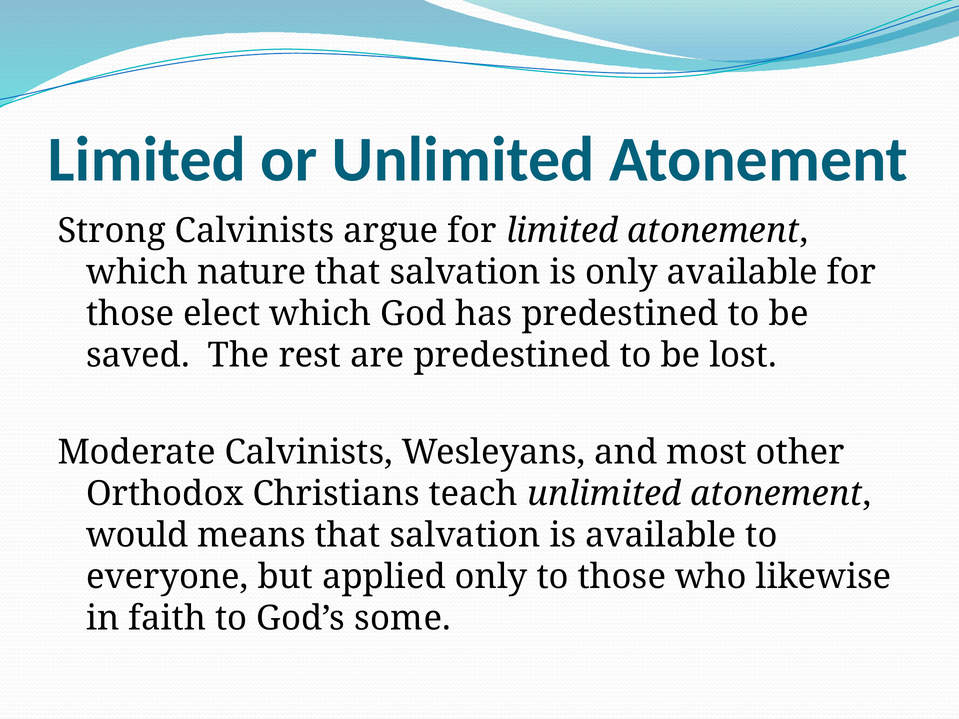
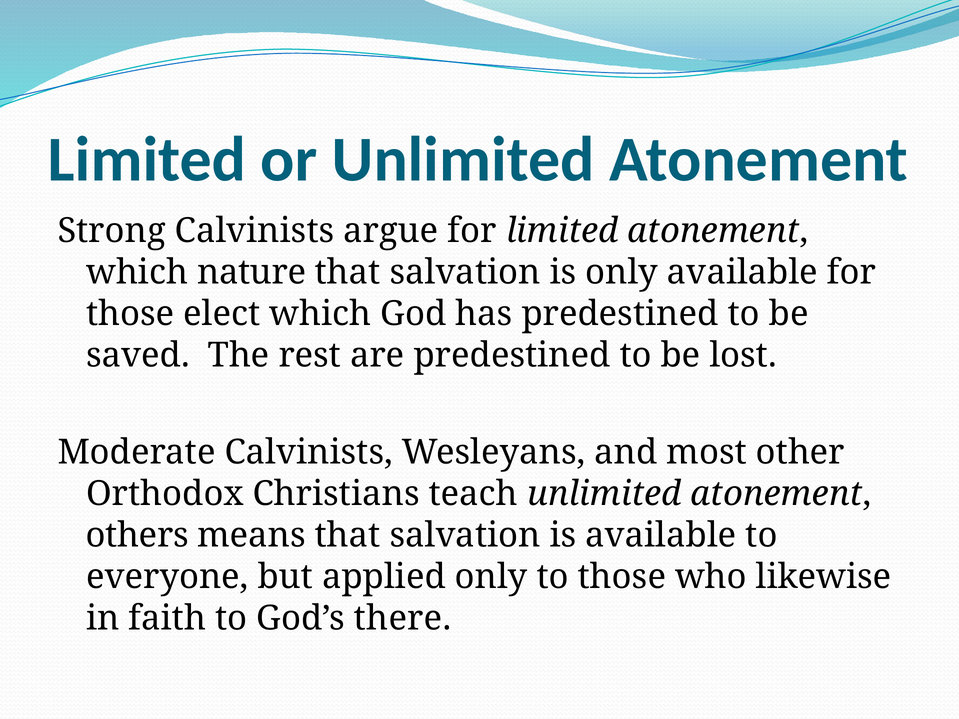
would: would -> others
some: some -> there
